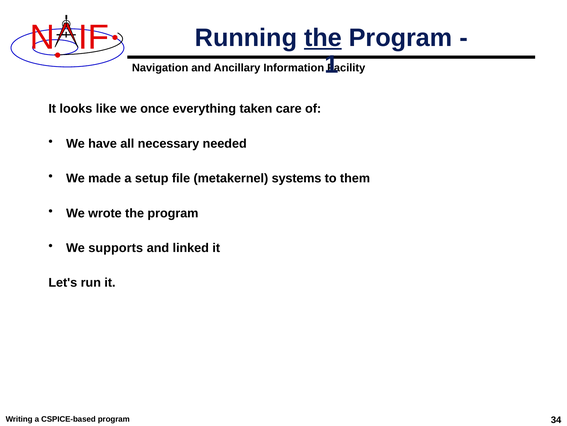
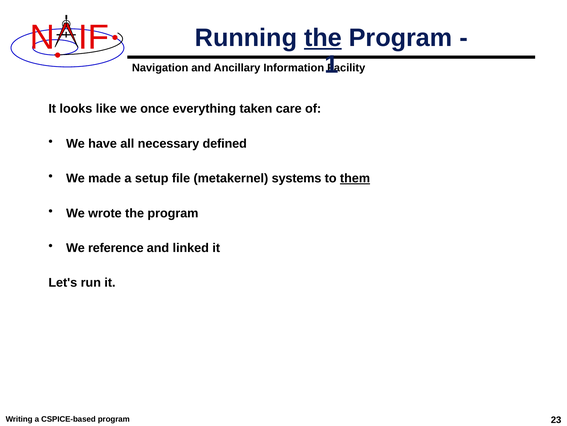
needed: needed -> defined
them underline: none -> present
supports: supports -> reference
34: 34 -> 23
